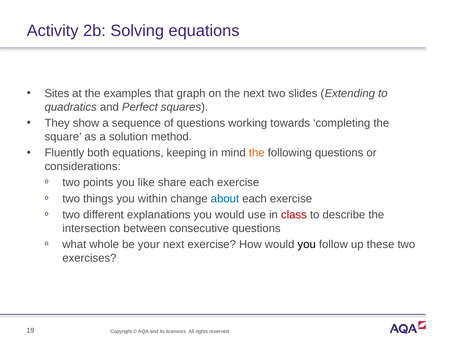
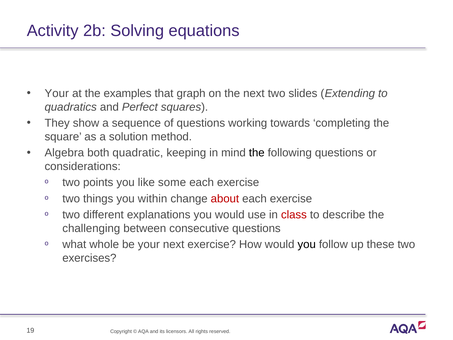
Sites at (57, 93): Sites -> Your
Fluently: Fluently -> Algebra
both equations: equations -> quadratic
the at (257, 153) colour: orange -> black
share: share -> some
about colour: blue -> red
intersection: intersection -> challenging
